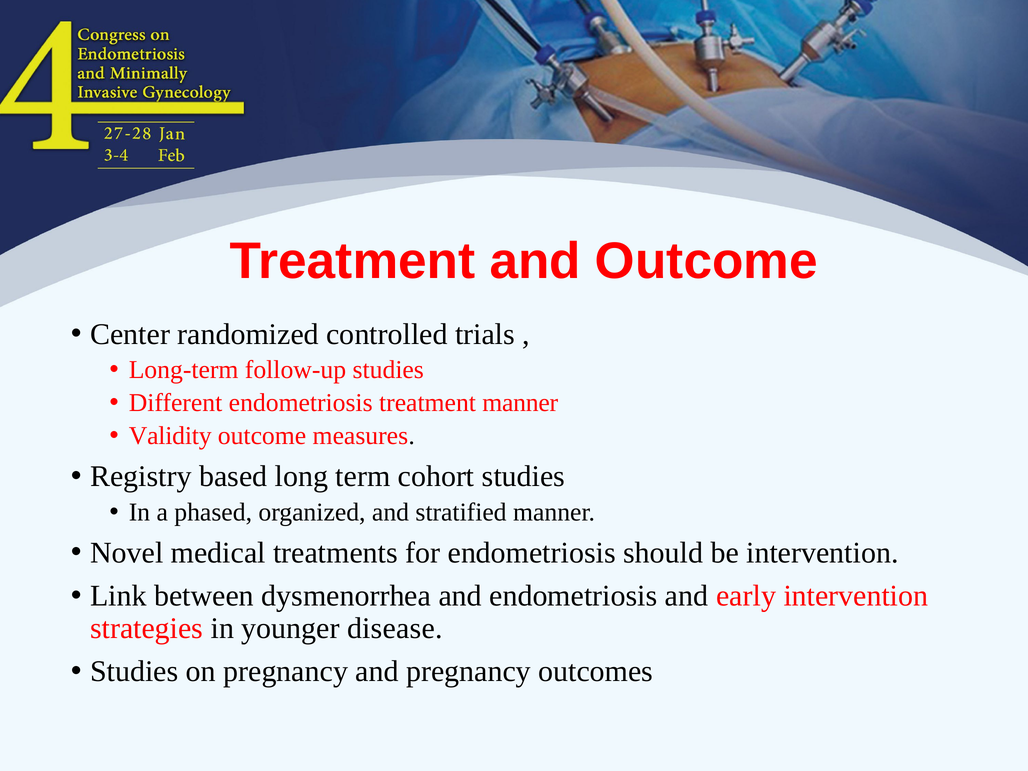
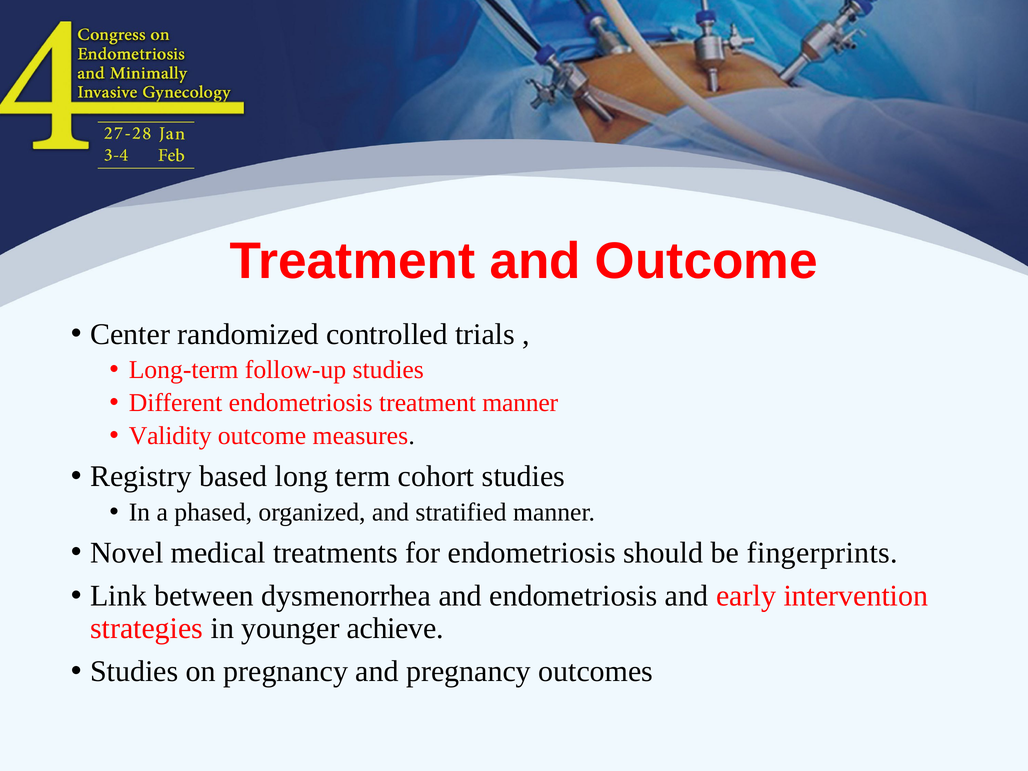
be intervention: intervention -> fingerprints
disease: disease -> achieve
